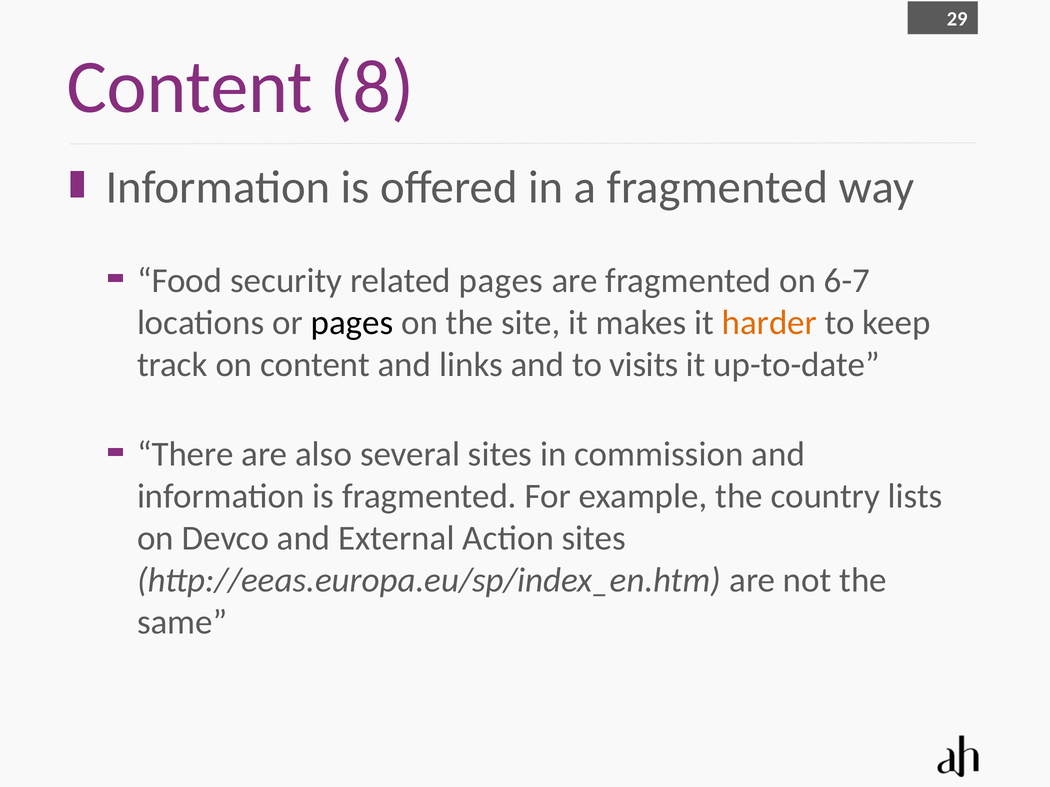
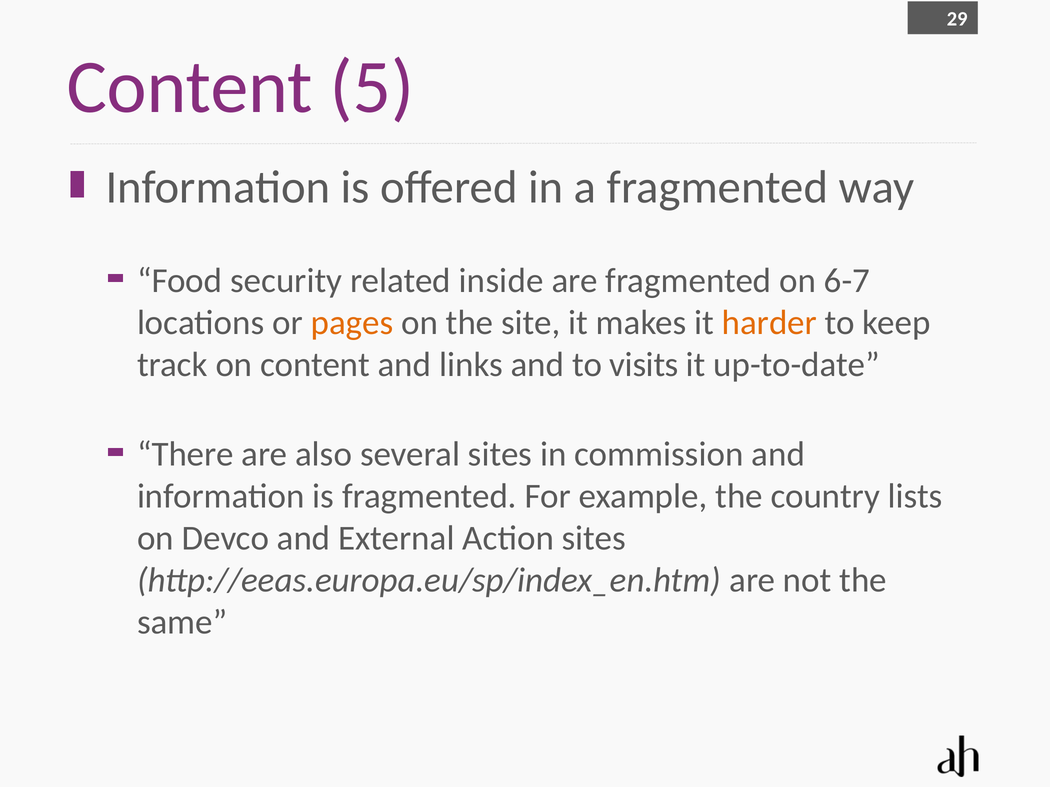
8: 8 -> 5
related pages: pages -> inside
pages at (352, 323) colour: black -> orange
